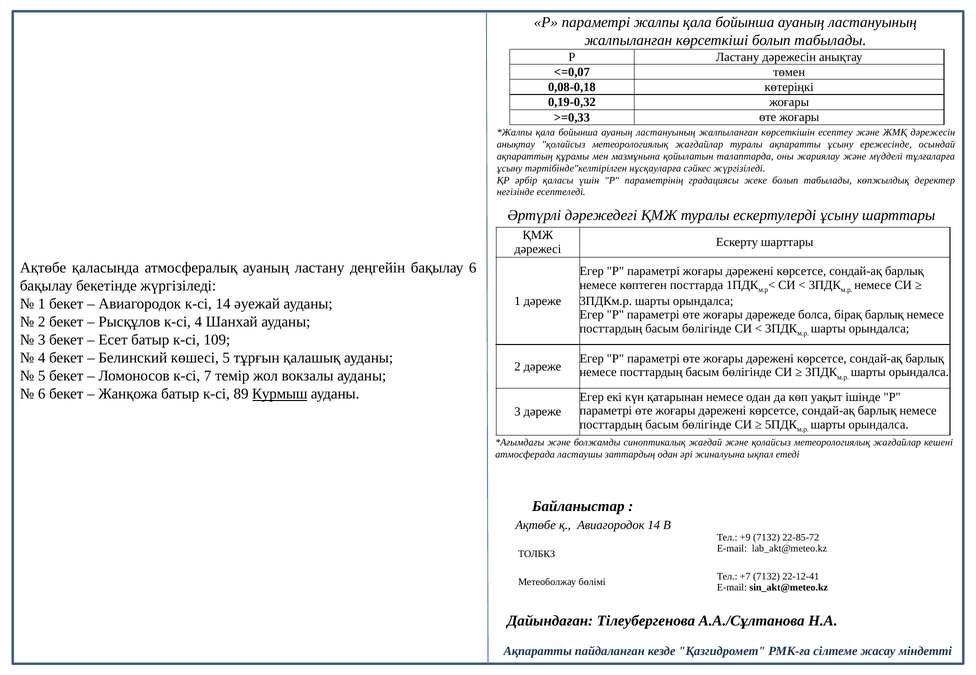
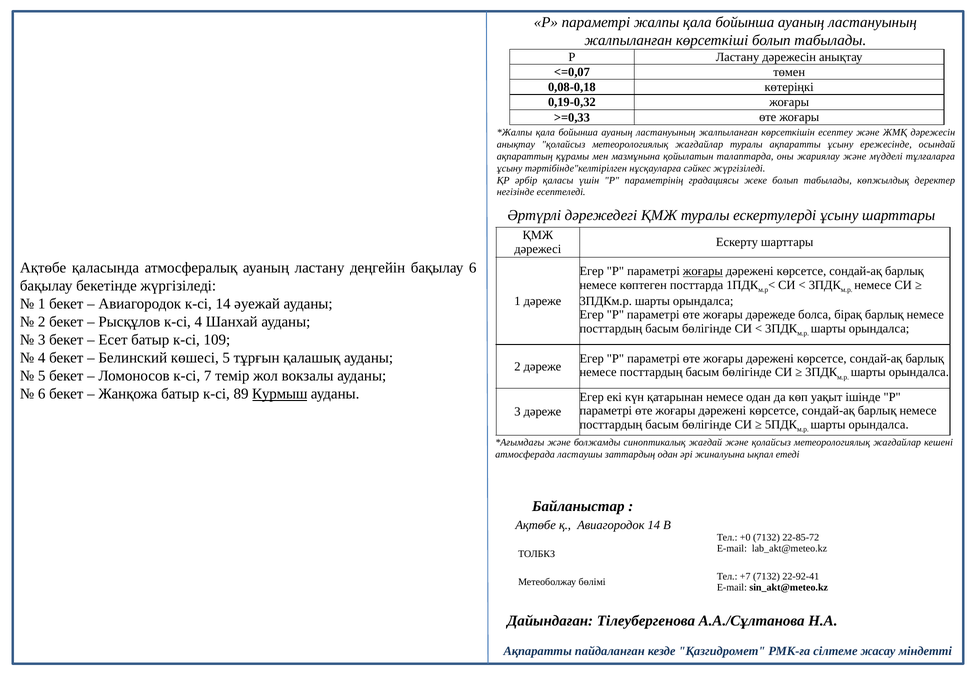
жоғары at (703, 272) underline: none -> present
+9: +9 -> +0
22-12-41: 22-12-41 -> 22-92-41
